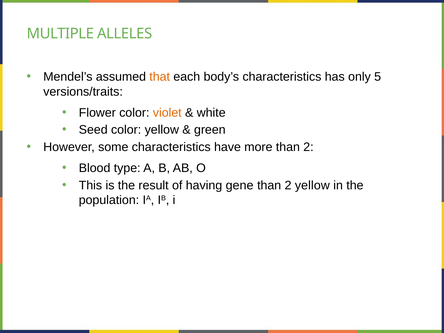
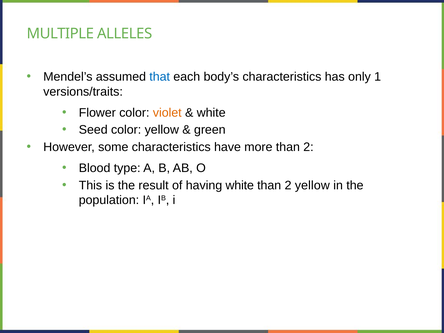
that colour: orange -> blue
5: 5 -> 1
having gene: gene -> white
